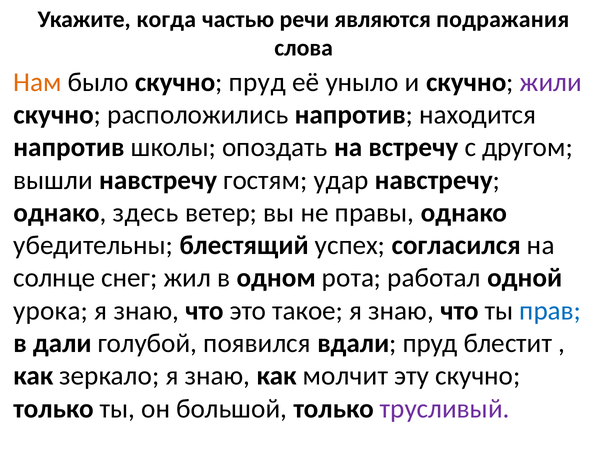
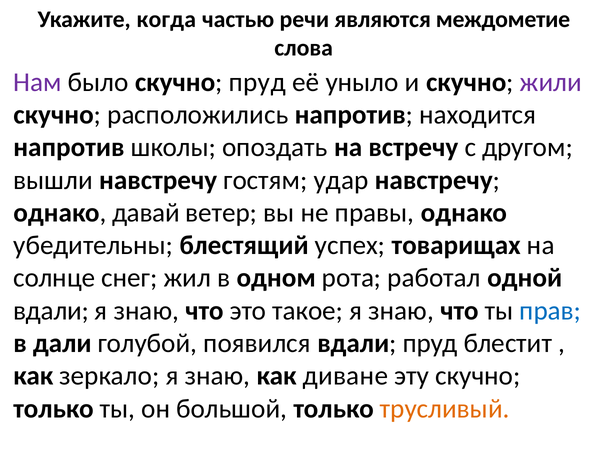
подражания: подражания -> междометие
Нам colour: orange -> purple
здесь: здесь -> давай
согласился: согласился -> товарищах
урока at (51, 311): урока -> вдали
молчит: молчит -> диване
трусливый colour: purple -> orange
